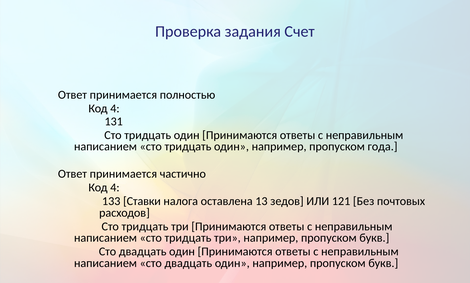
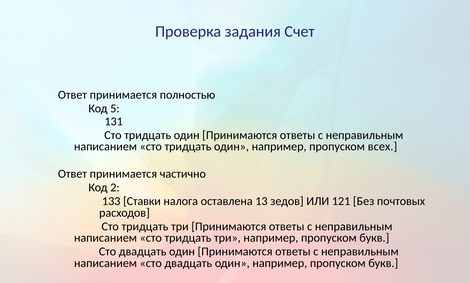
4 at (115, 109): 4 -> 5
года: года -> всех
4 at (115, 188): 4 -> 2
